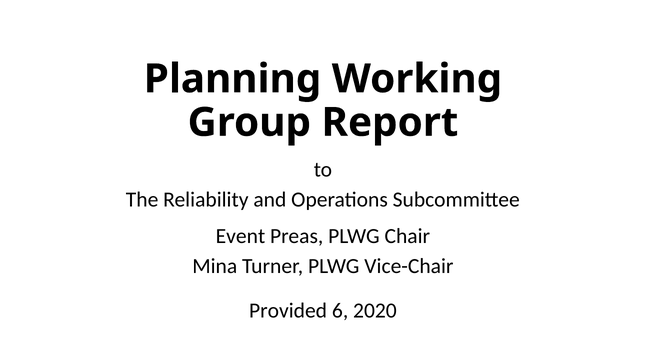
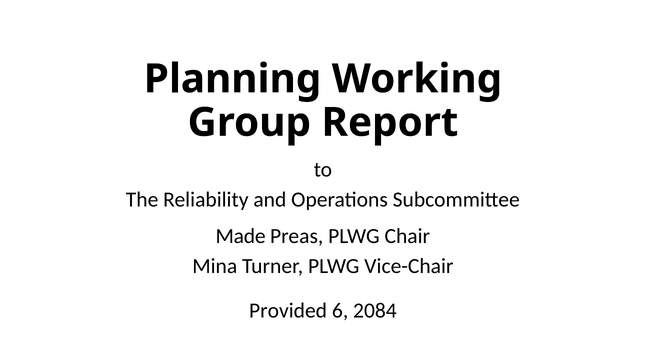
Event: Event -> Made
2020: 2020 -> 2084
